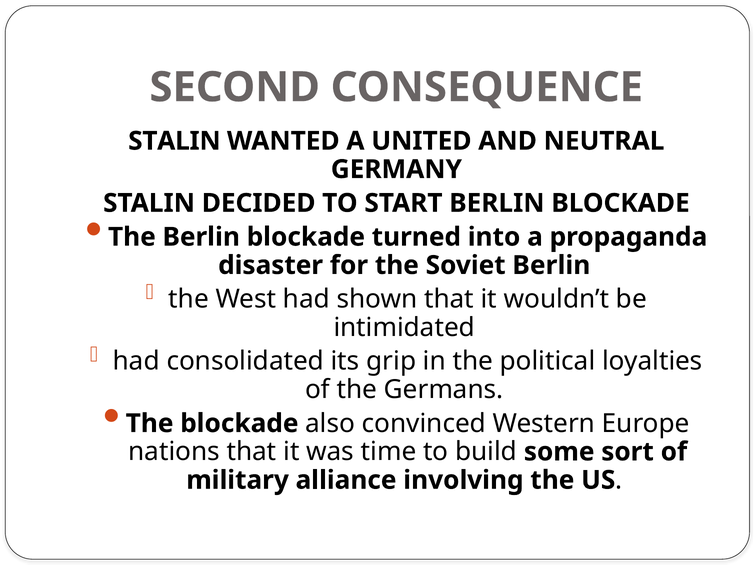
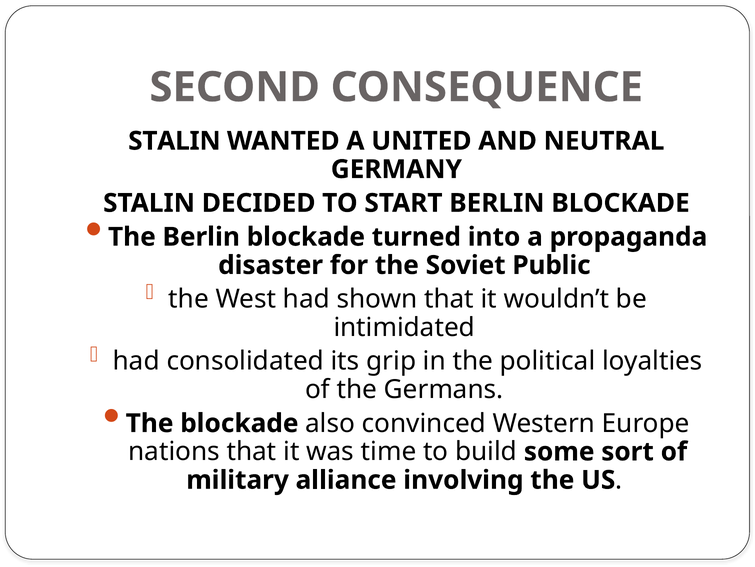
Soviet Berlin: Berlin -> Public
